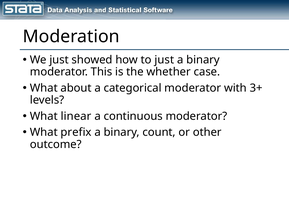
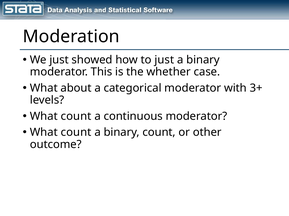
linear at (76, 117): linear -> count
prefix at (76, 133): prefix -> count
